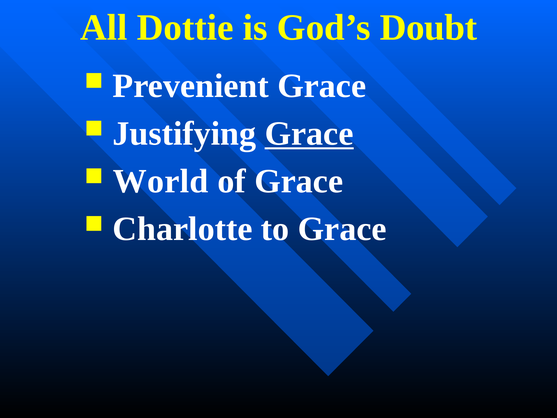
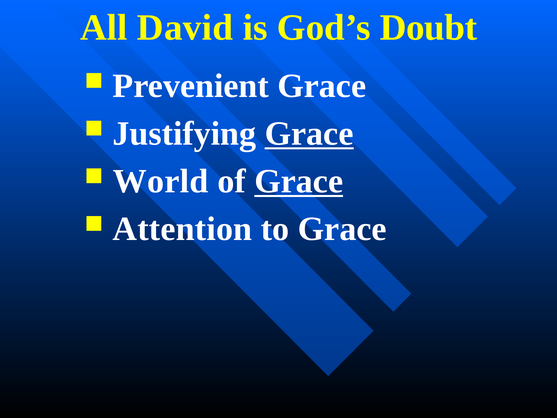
Dottie: Dottie -> David
Grace at (299, 181) underline: none -> present
Charlotte: Charlotte -> Attention
